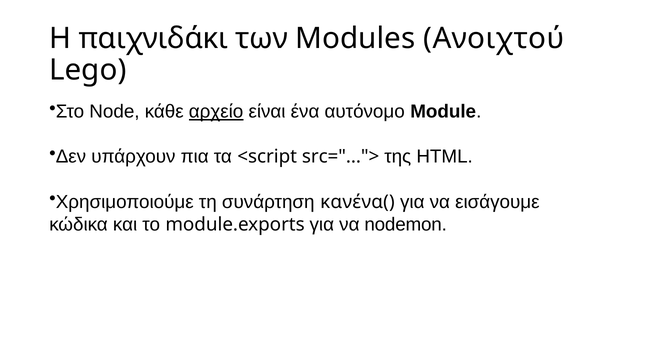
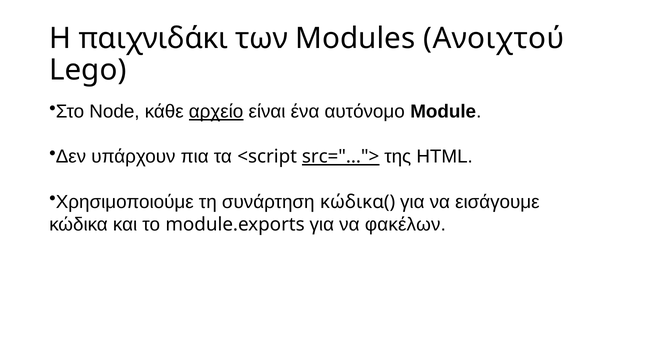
src="..."> underline: none -> present
κανένα(: κανένα( -> κώδικα(
nodemon: nodemon -> φακέλων
